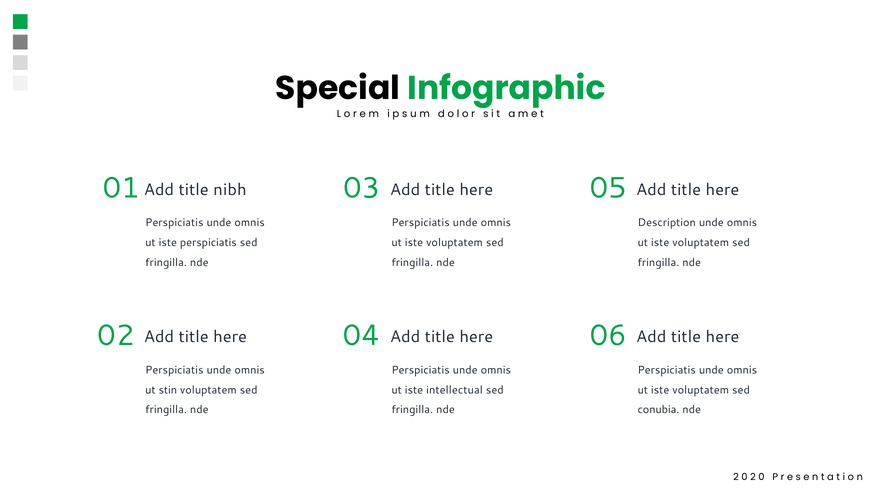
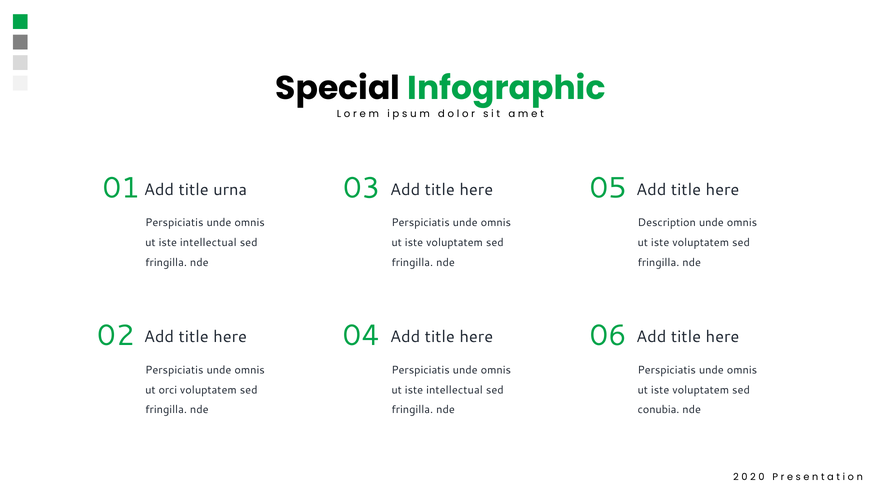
nibh: nibh -> urna
perspiciatis at (208, 242): perspiciatis -> intellectual
stin: stin -> orci
